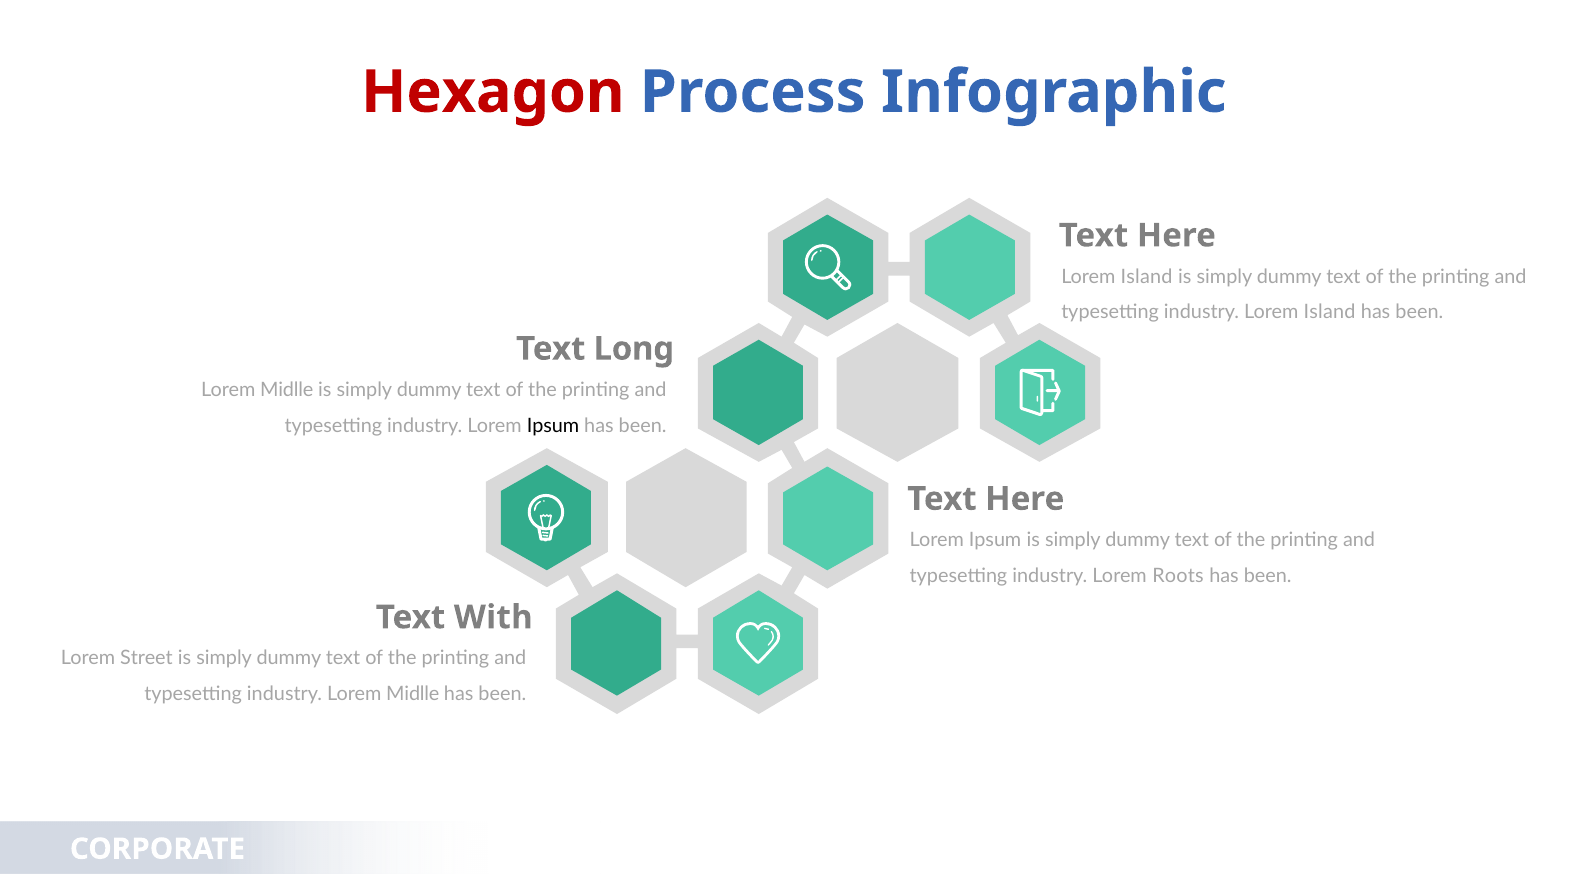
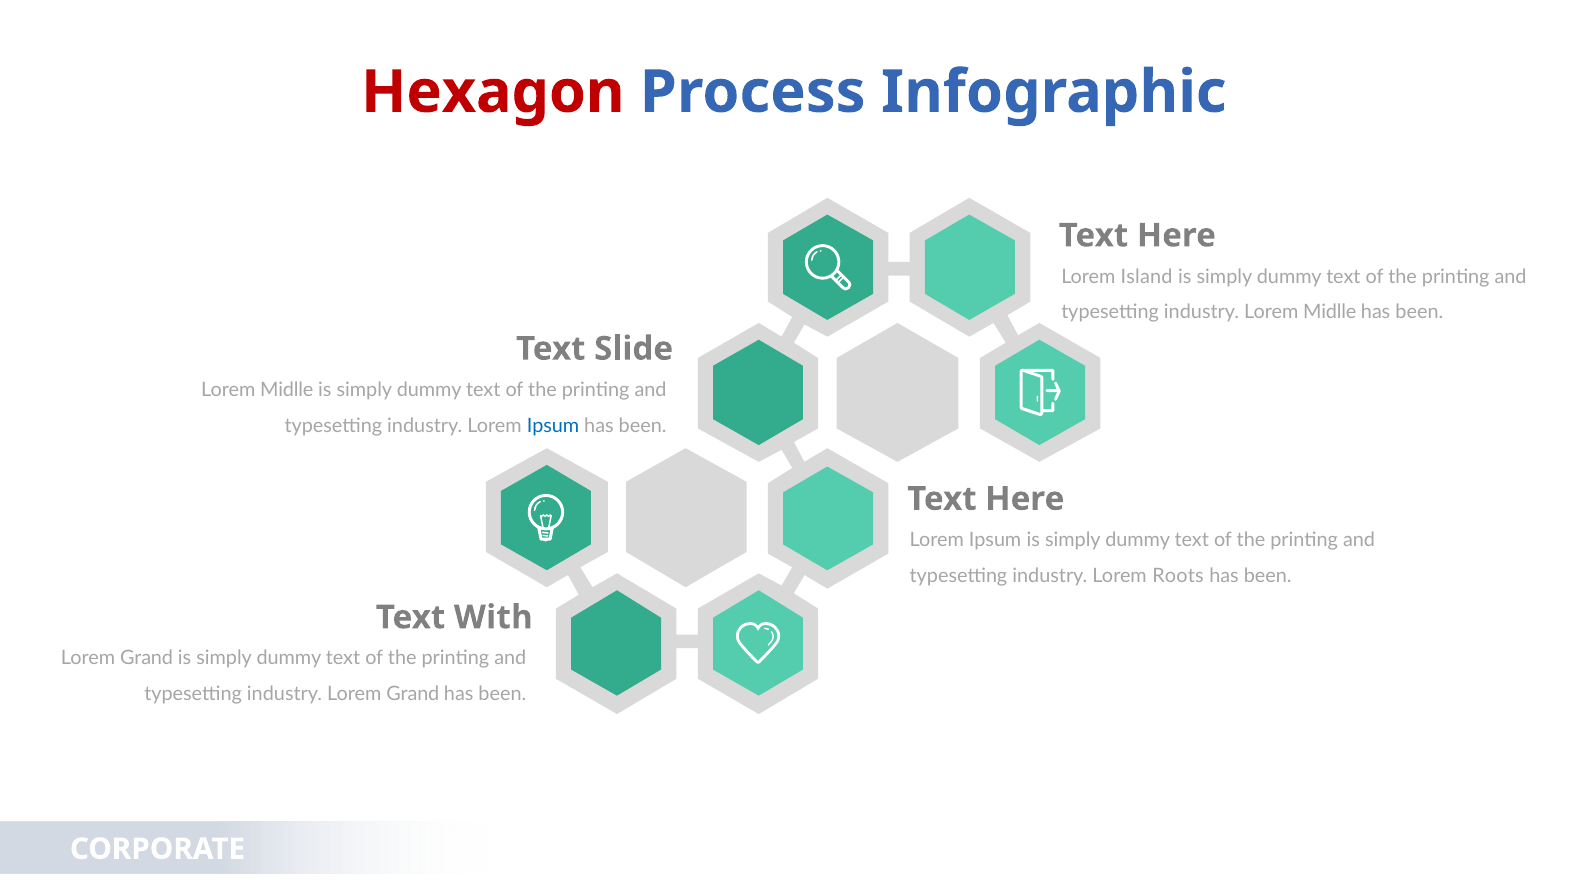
industry Lorem Island: Island -> Midlle
Long: Long -> Slide
Ipsum at (553, 426) colour: black -> blue
Street at (146, 659): Street -> Grand
industry Lorem Midlle: Midlle -> Grand
